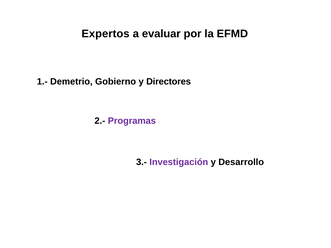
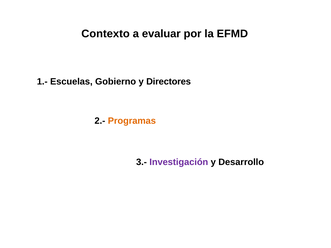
Expertos: Expertos -> Contexto
Demetrio: Demetrio -> Escuelas
Programas colour: purple -> orange
